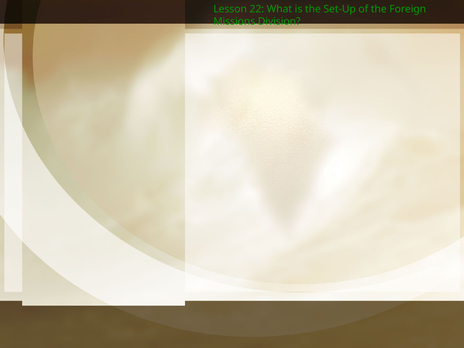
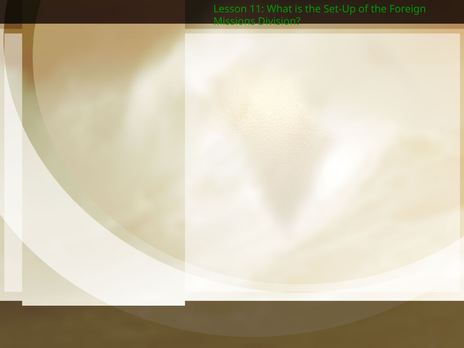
22: 22 -> 11
